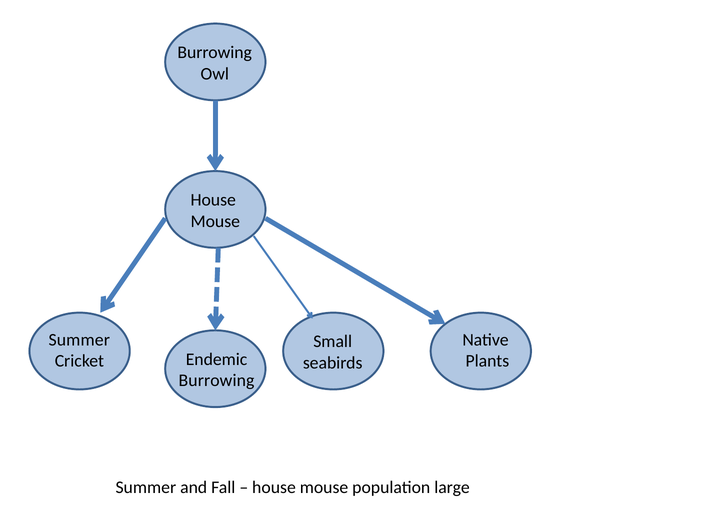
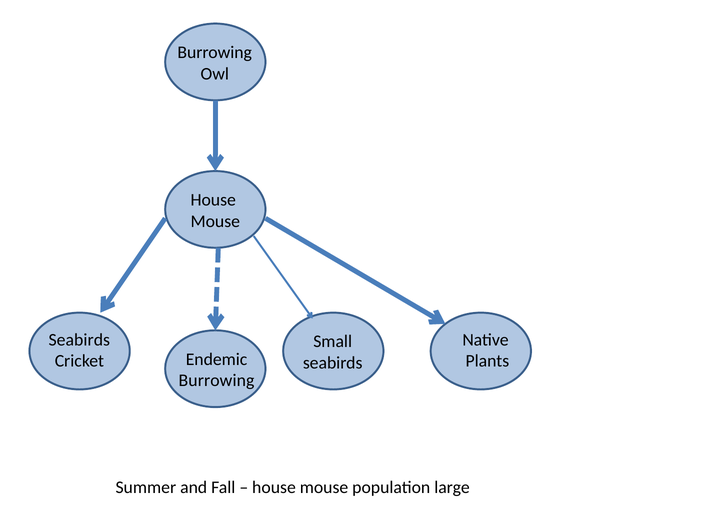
Summer at (79, 340): Summer -> Seabirds
